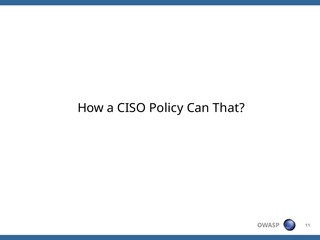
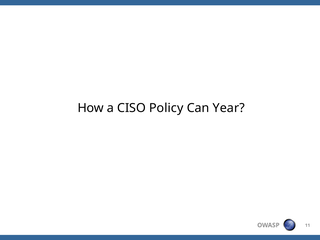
That: That -> Year
